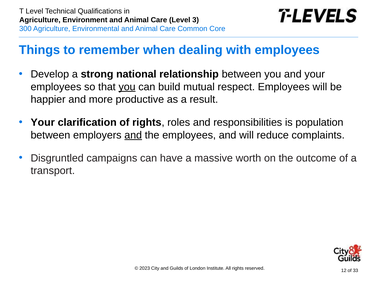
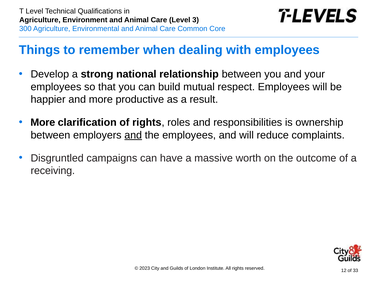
you at (127, 87) underline: present -> none
Your at (43, 122): Your -> More
population: population -> ownership
transport: transport -> receiving
